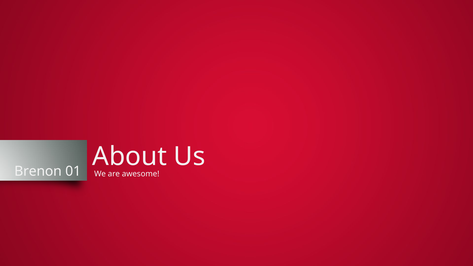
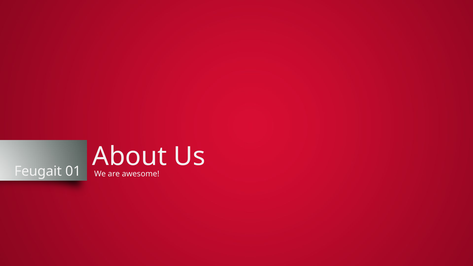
Brenon: Brenon -> Feugait
